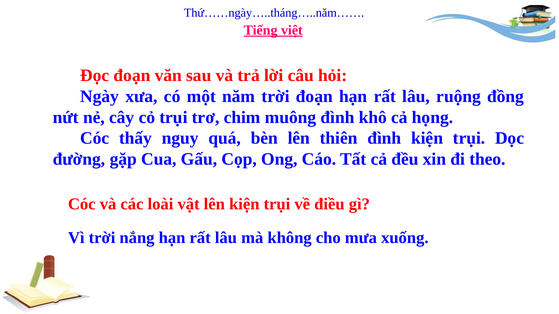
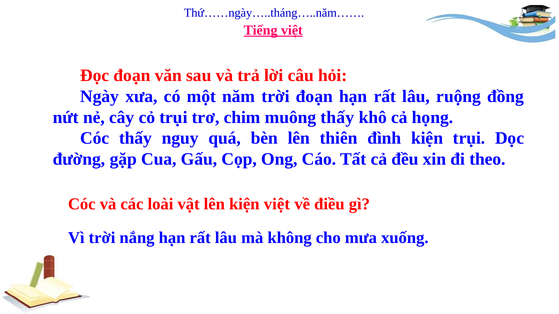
muông đình: đình -> thấy
lên kiện trụi: trụi -> việt
